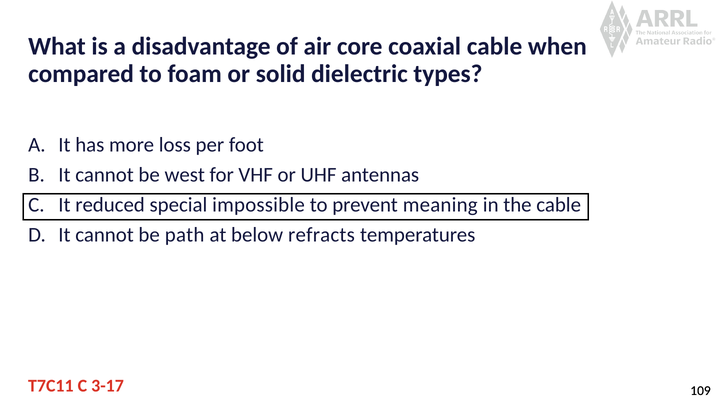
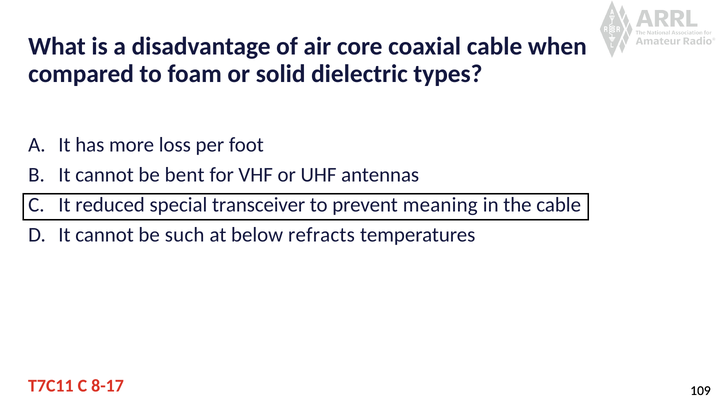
west: west -> bent
impossible: impossible -> transceiver
path: path -> such
3-17: 3-17 -> 8-17
